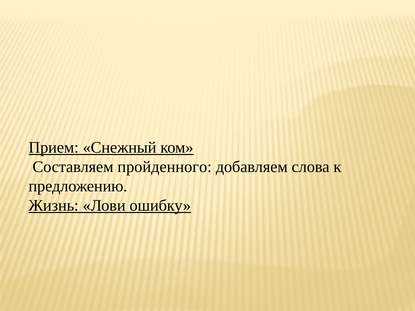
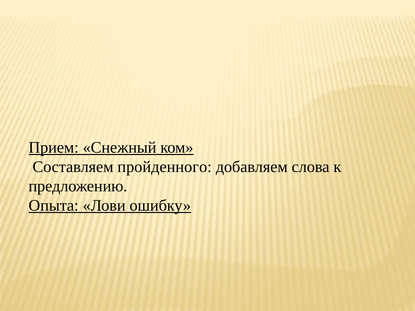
Жизнь: Жизнь -> Опыта
